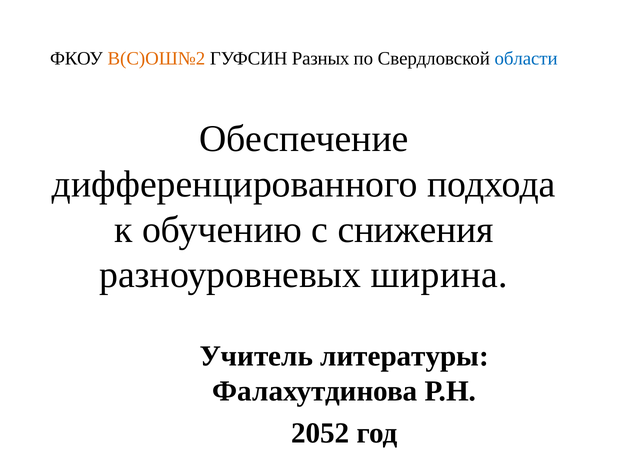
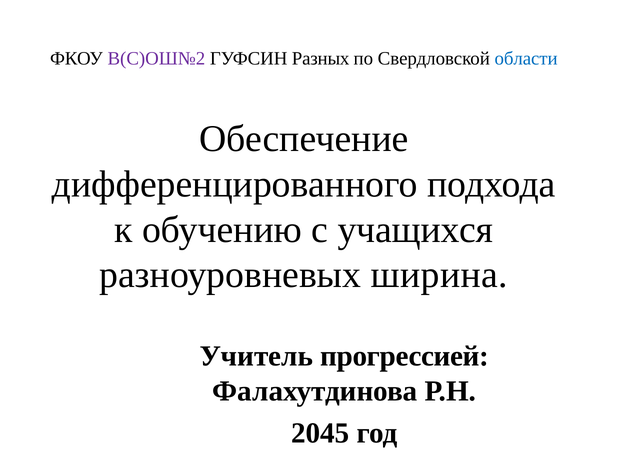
В(С)ОШ№2 colour: orange -> purple
снижения: снижения -> учащихся
литературы: литературы -> прогрессией
2052: 2052 -> 2045
